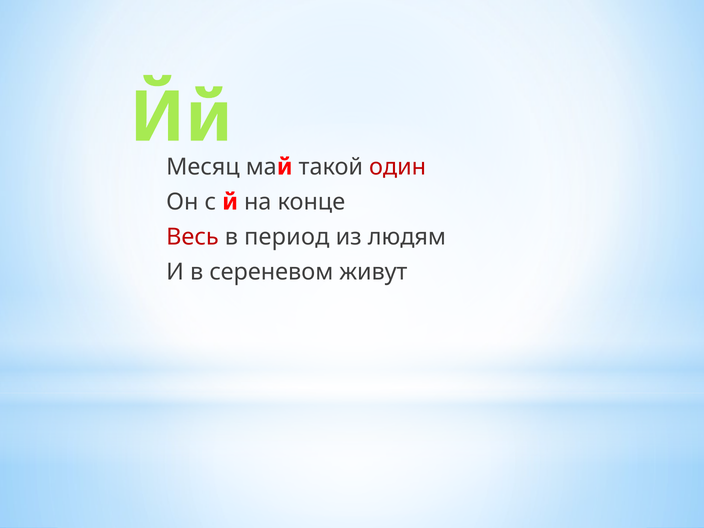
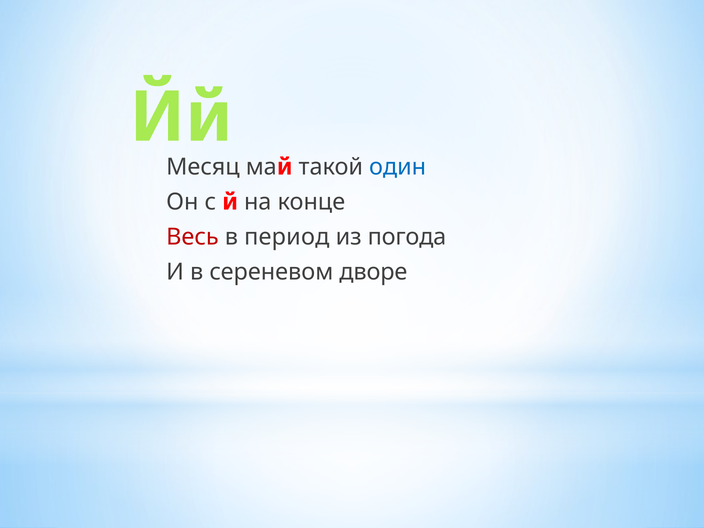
один colour: red -> blue
людям: людям -> погода
живут: живут -> дворе
